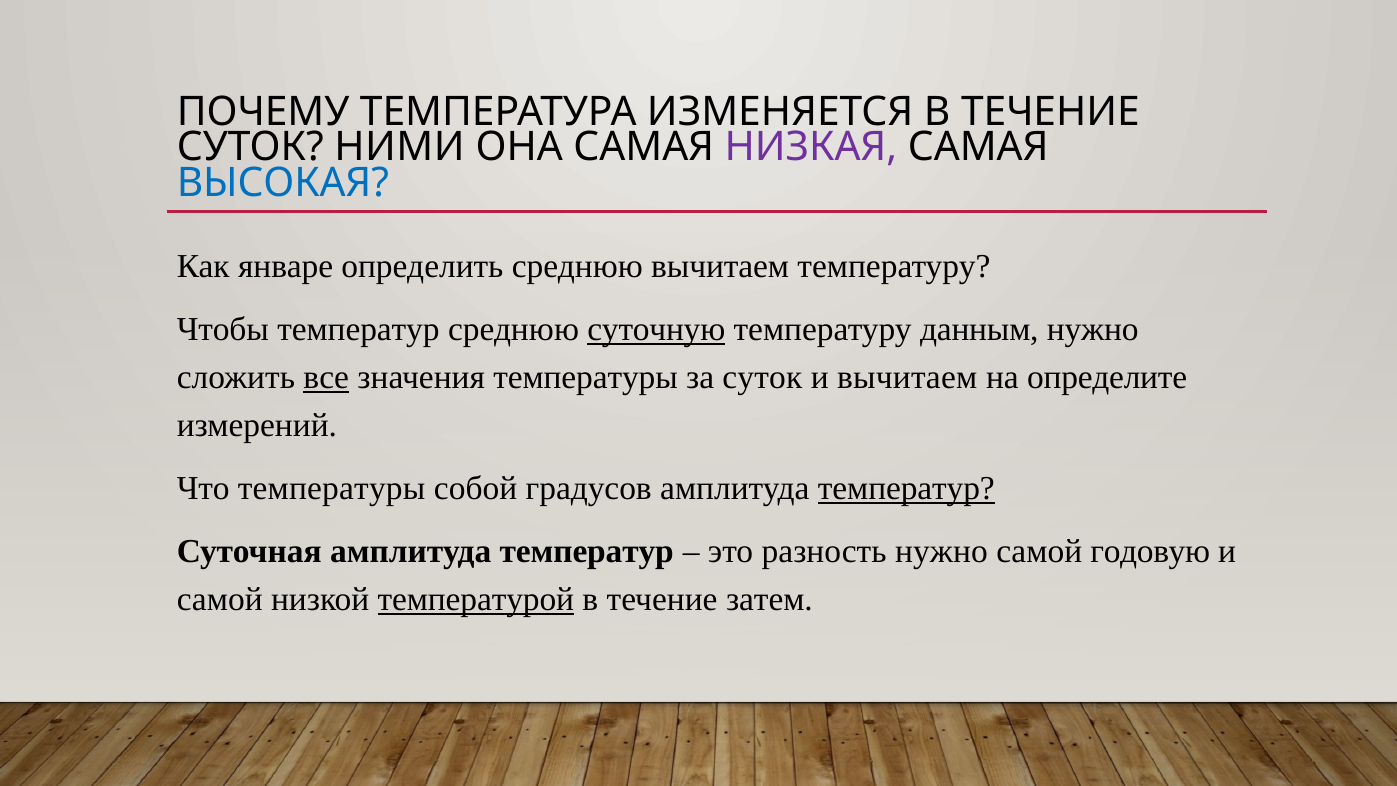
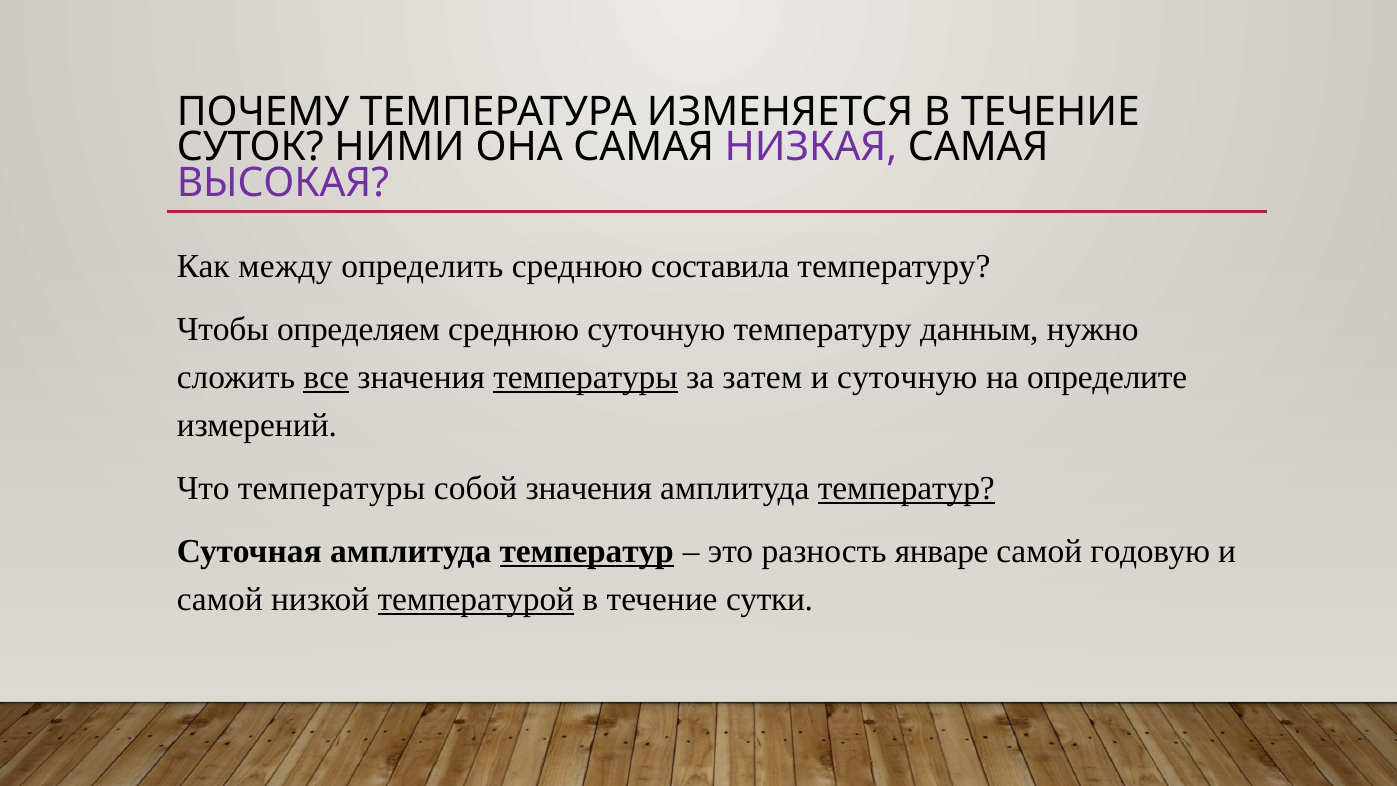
ВЫСОКАЯ colour: blue -> purple
январе: январе -> между
среднюю вычитаем: вычитаем -> составила
Чтобы температур: температур -> определяем
суточную at (656, 329) underline: present -> none
температуры at (586, 377) underline: none -> present
за суток: суток -> затем
и вычитаем: вычитаем -> суточную
собой градусов: градусов -> значения
температур at (587, 551) underline: none -> present
разность нужно: нужно -> январе
затем: затем -> сутки
